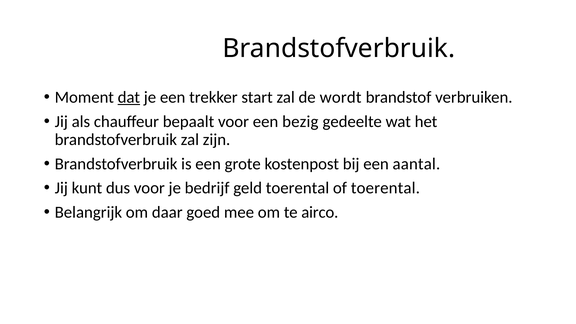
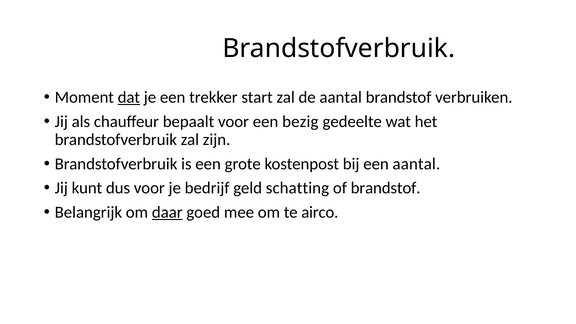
de wordt: wordt -> aantal
geld toerental: toerental -> schatting
of toerental: toerental -> brandstof
daar underline: none -> present
